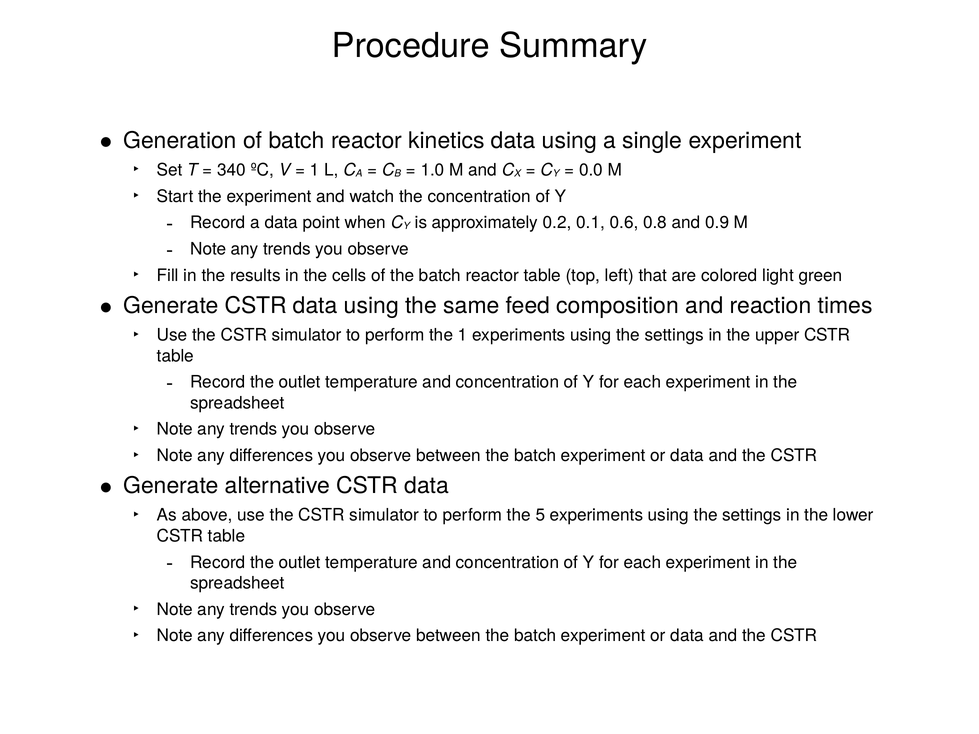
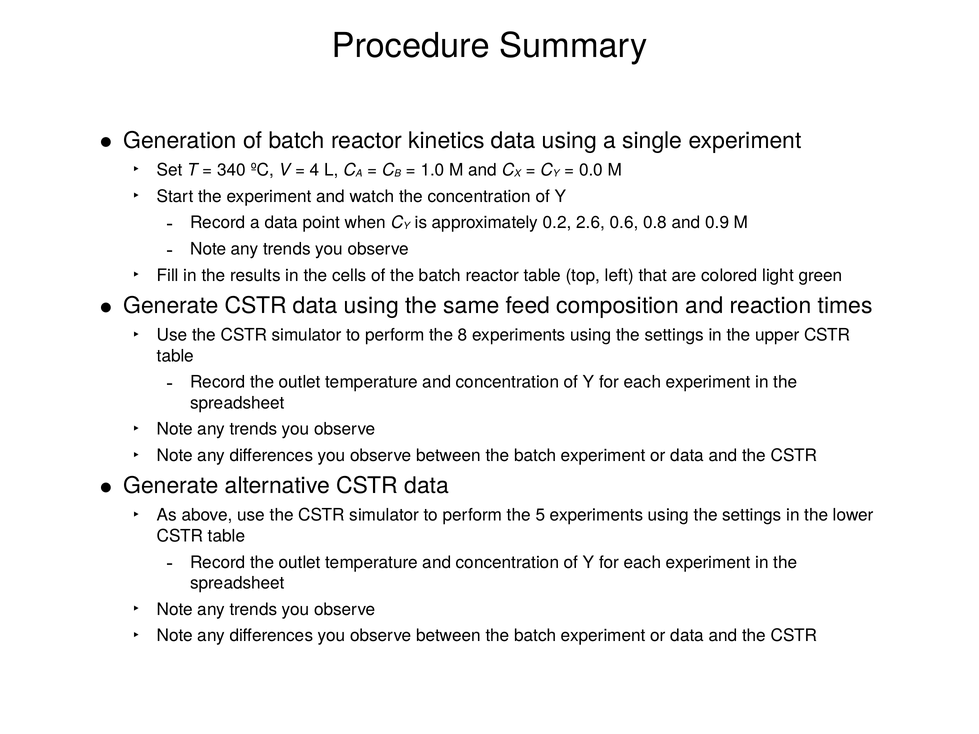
1 at (315, 170): 1 -> 4
0.1: 0.1 -> 2.6
the 1: 1 -> 8
